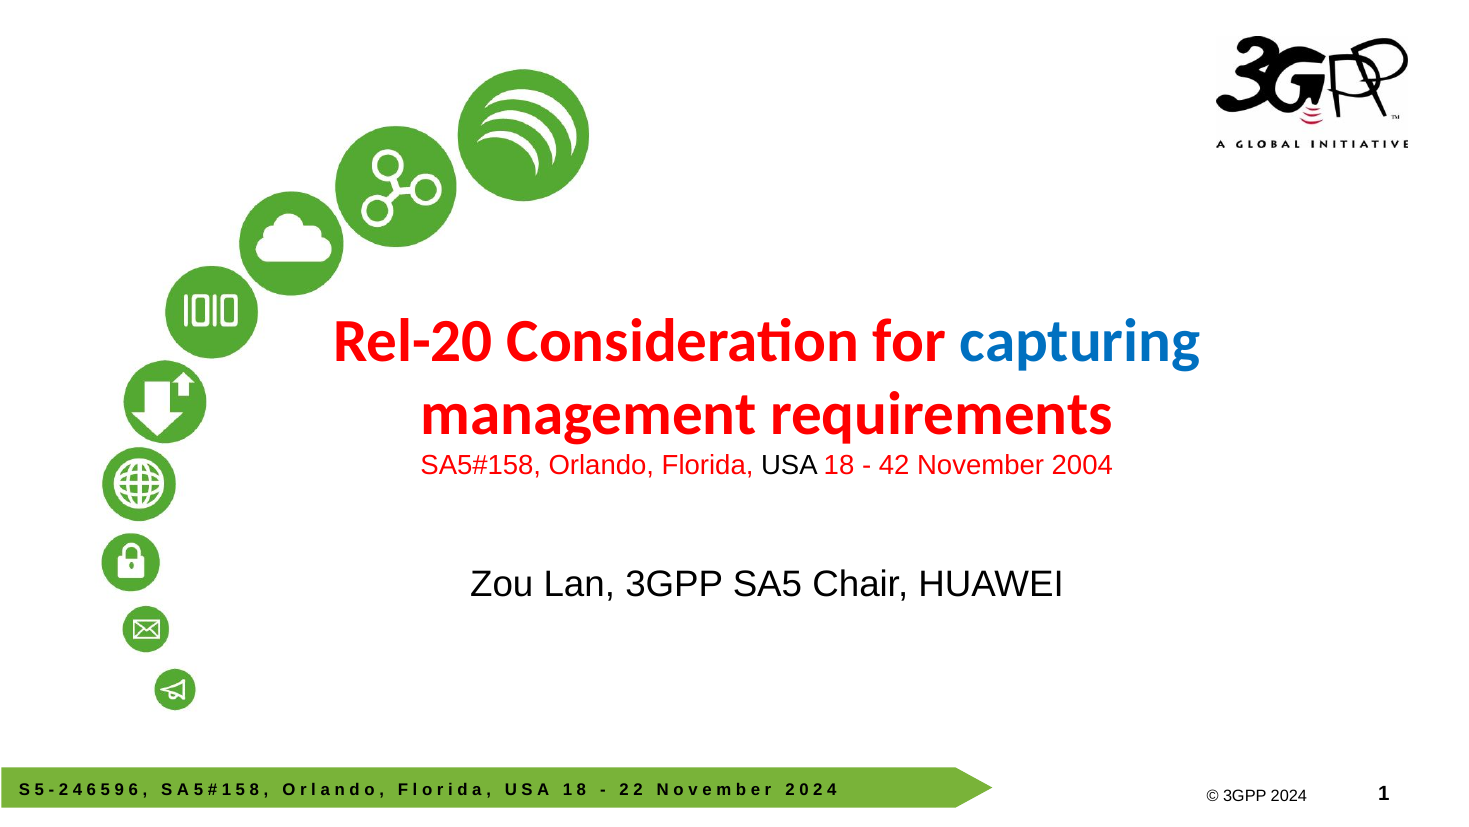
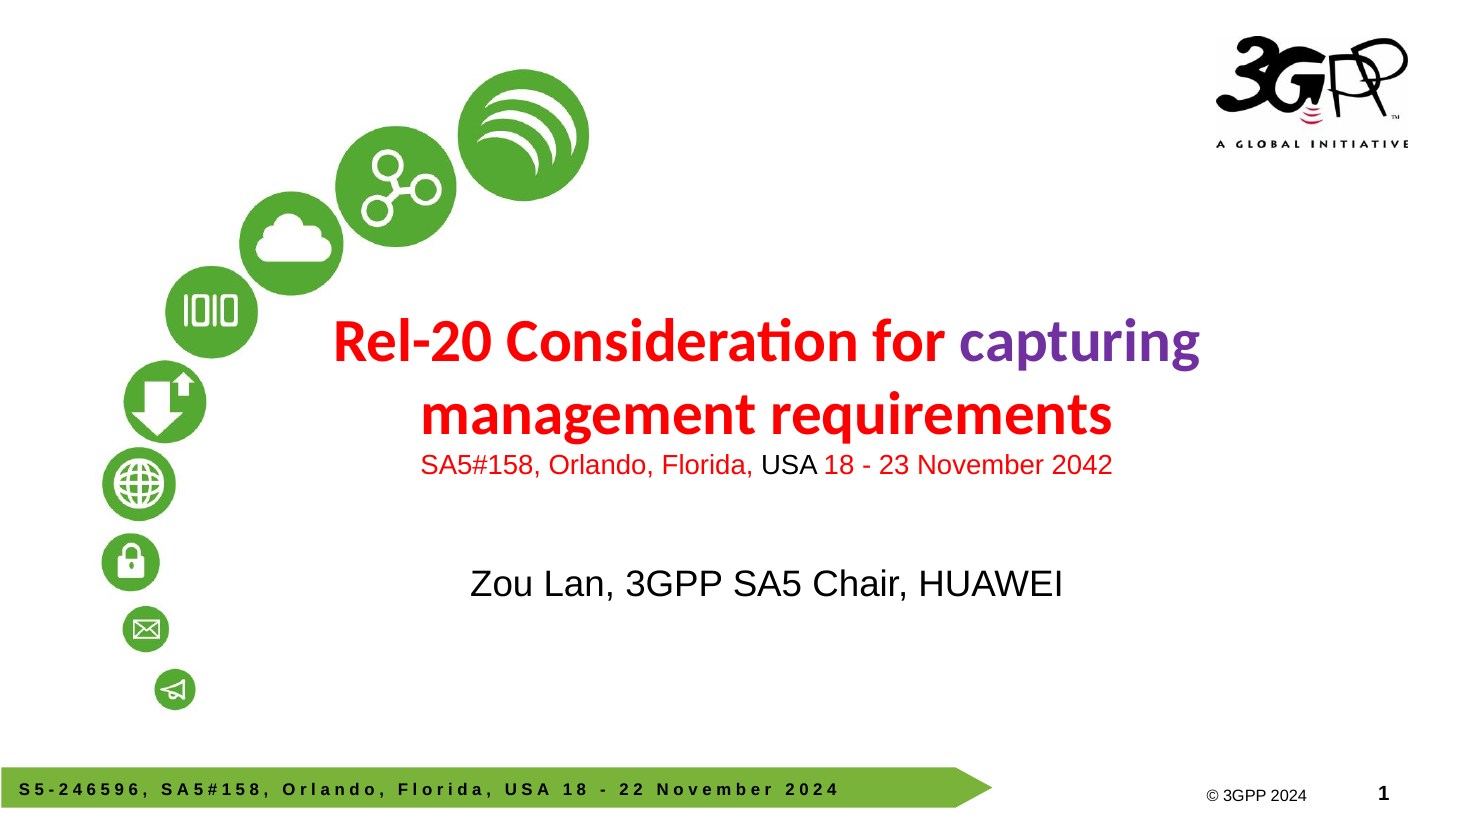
capturing colour: blue -> purple
42: 42 -> 23
2004: 2004 -> 2042
